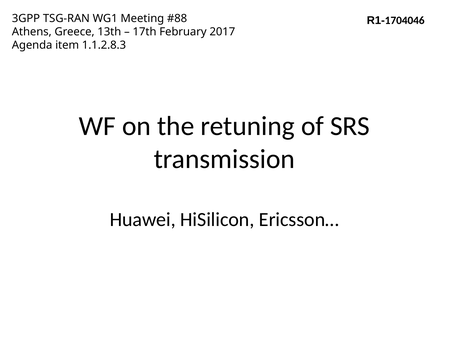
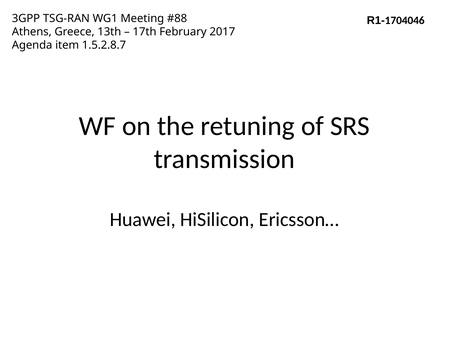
1.1.2.8.3: 1.1.2.8.3 -> 1.5.2.8.7
